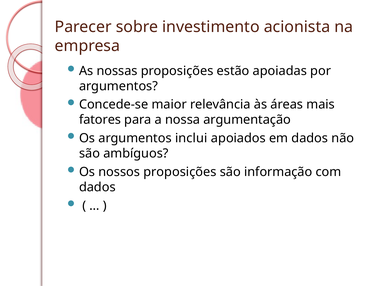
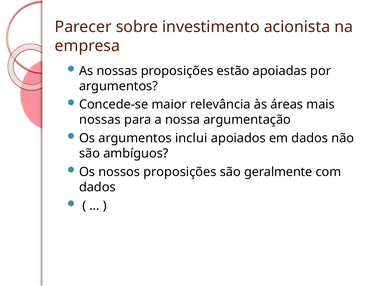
fatores at (100, 120): fatores -> nossas
informação: informação -> geralmente
